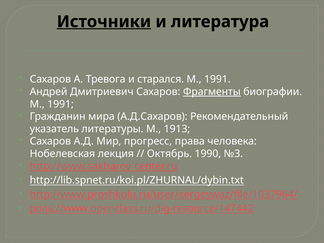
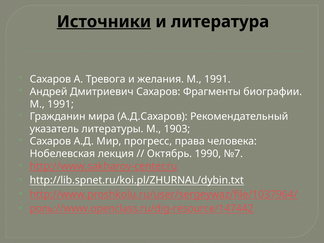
старался: старался -> желания
Фрагменты underline: present -> none
1913: 1913 -> 1903
№3: №3 -> №7
